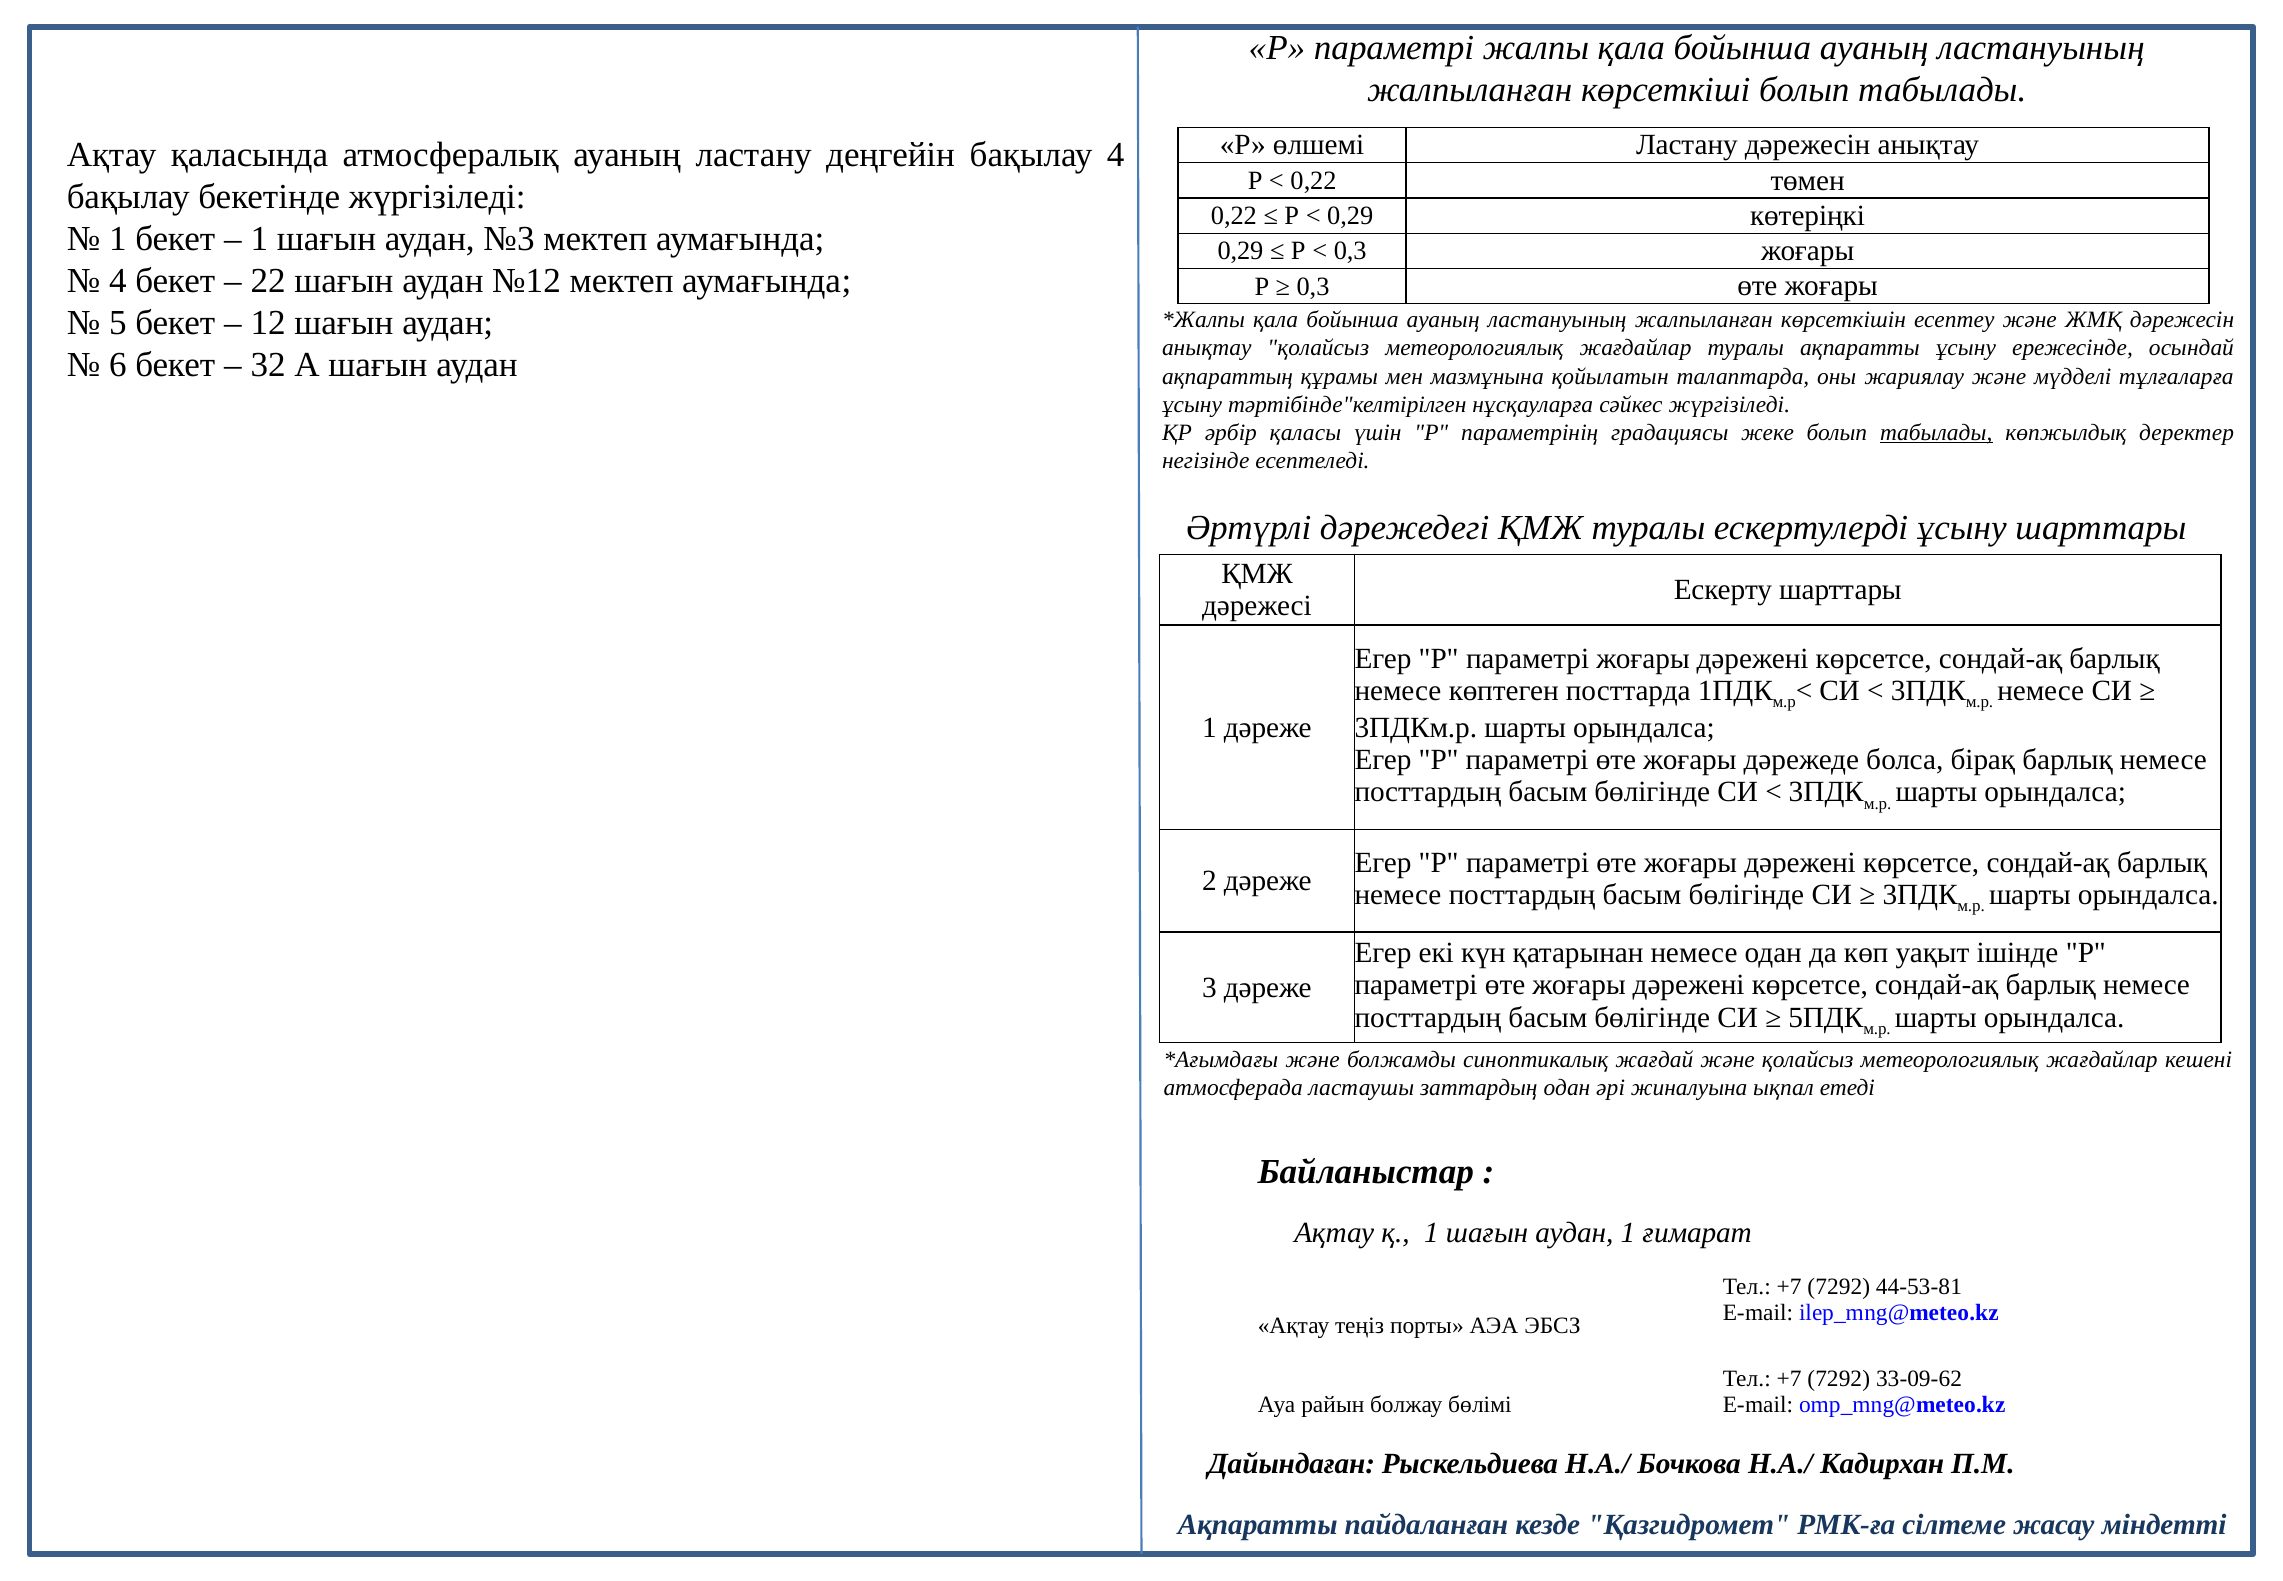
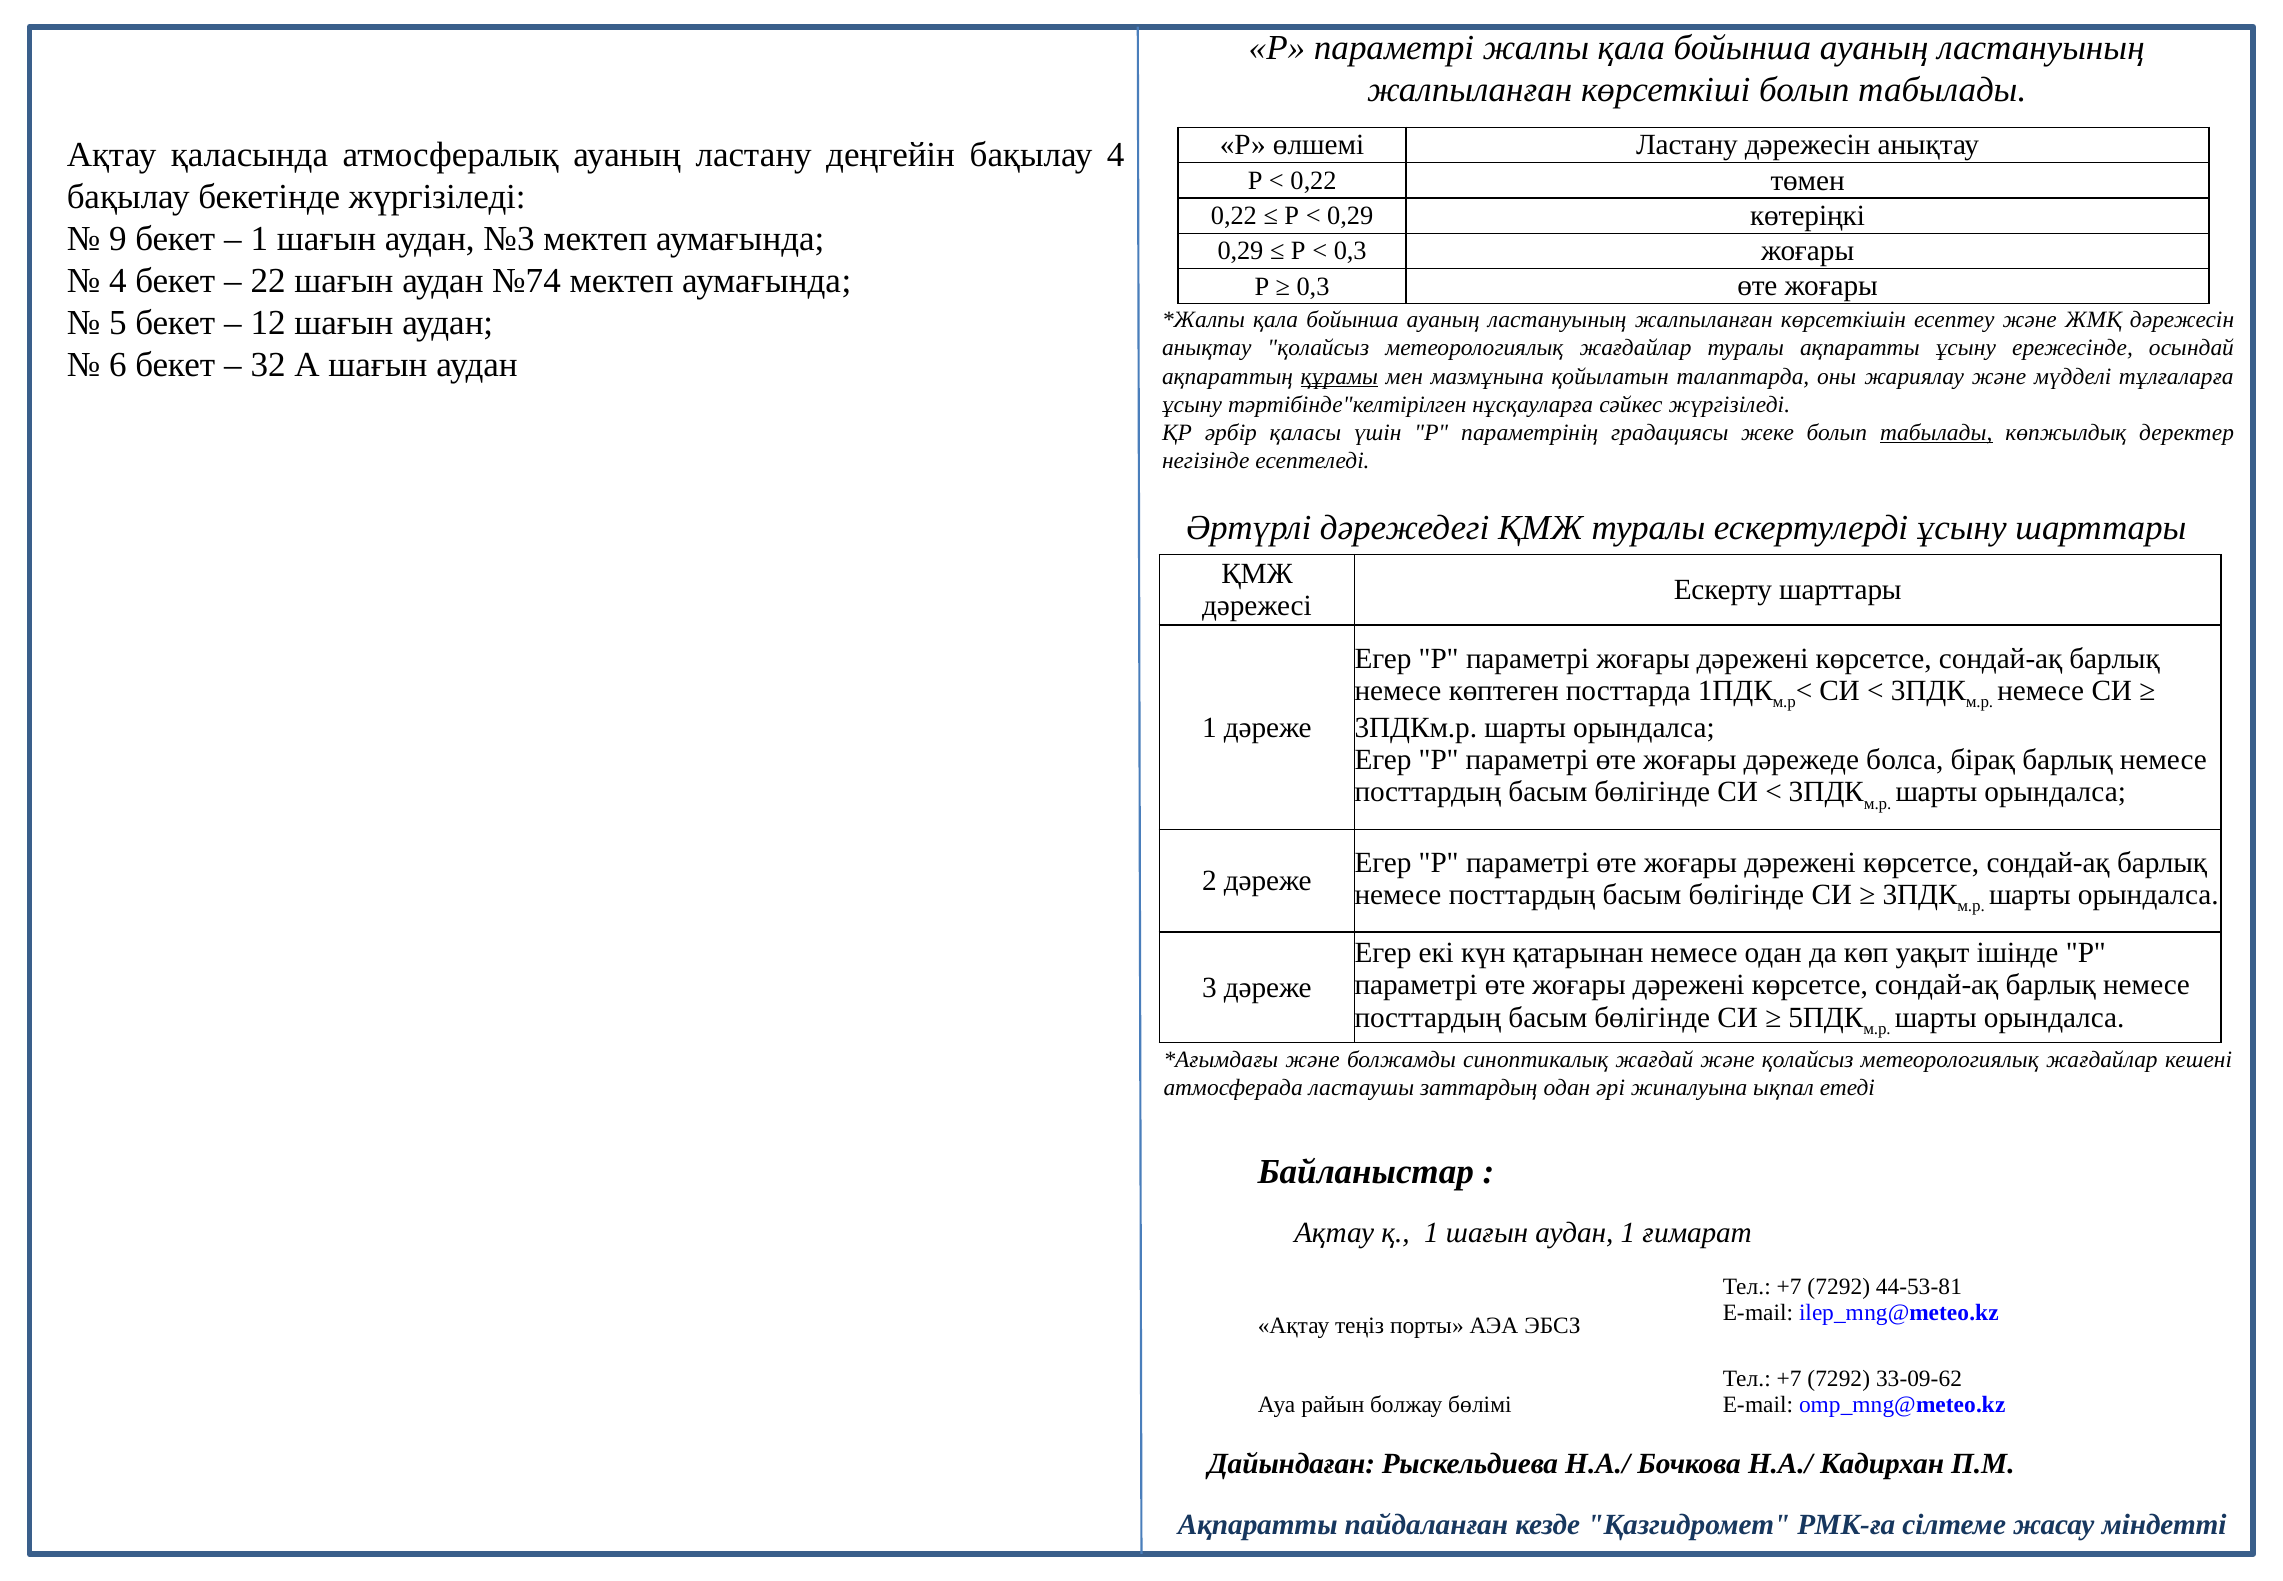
1 at (118, 239): 1 -> 9
№12: №12 -> №74
құрамы underline: none -> present
